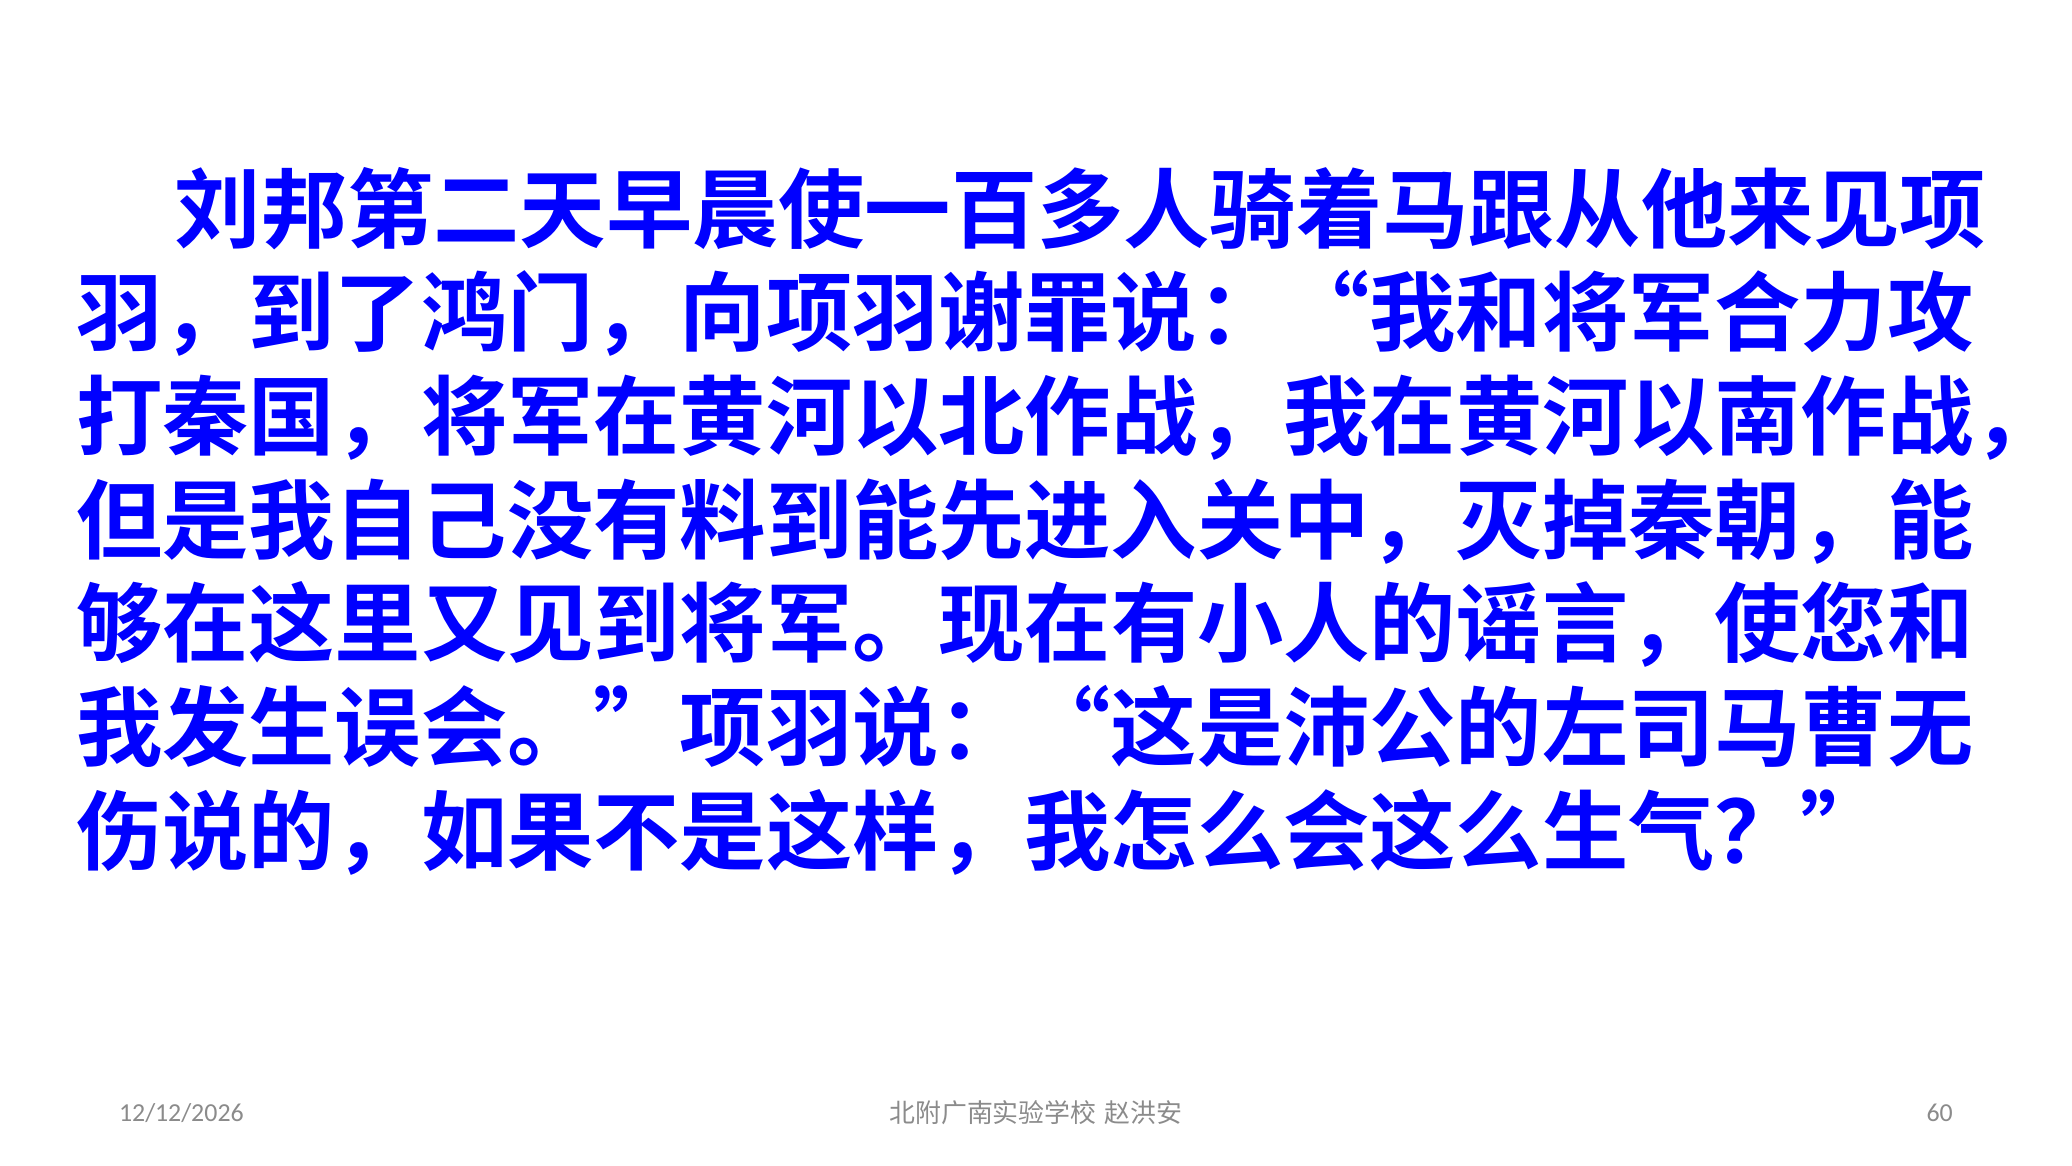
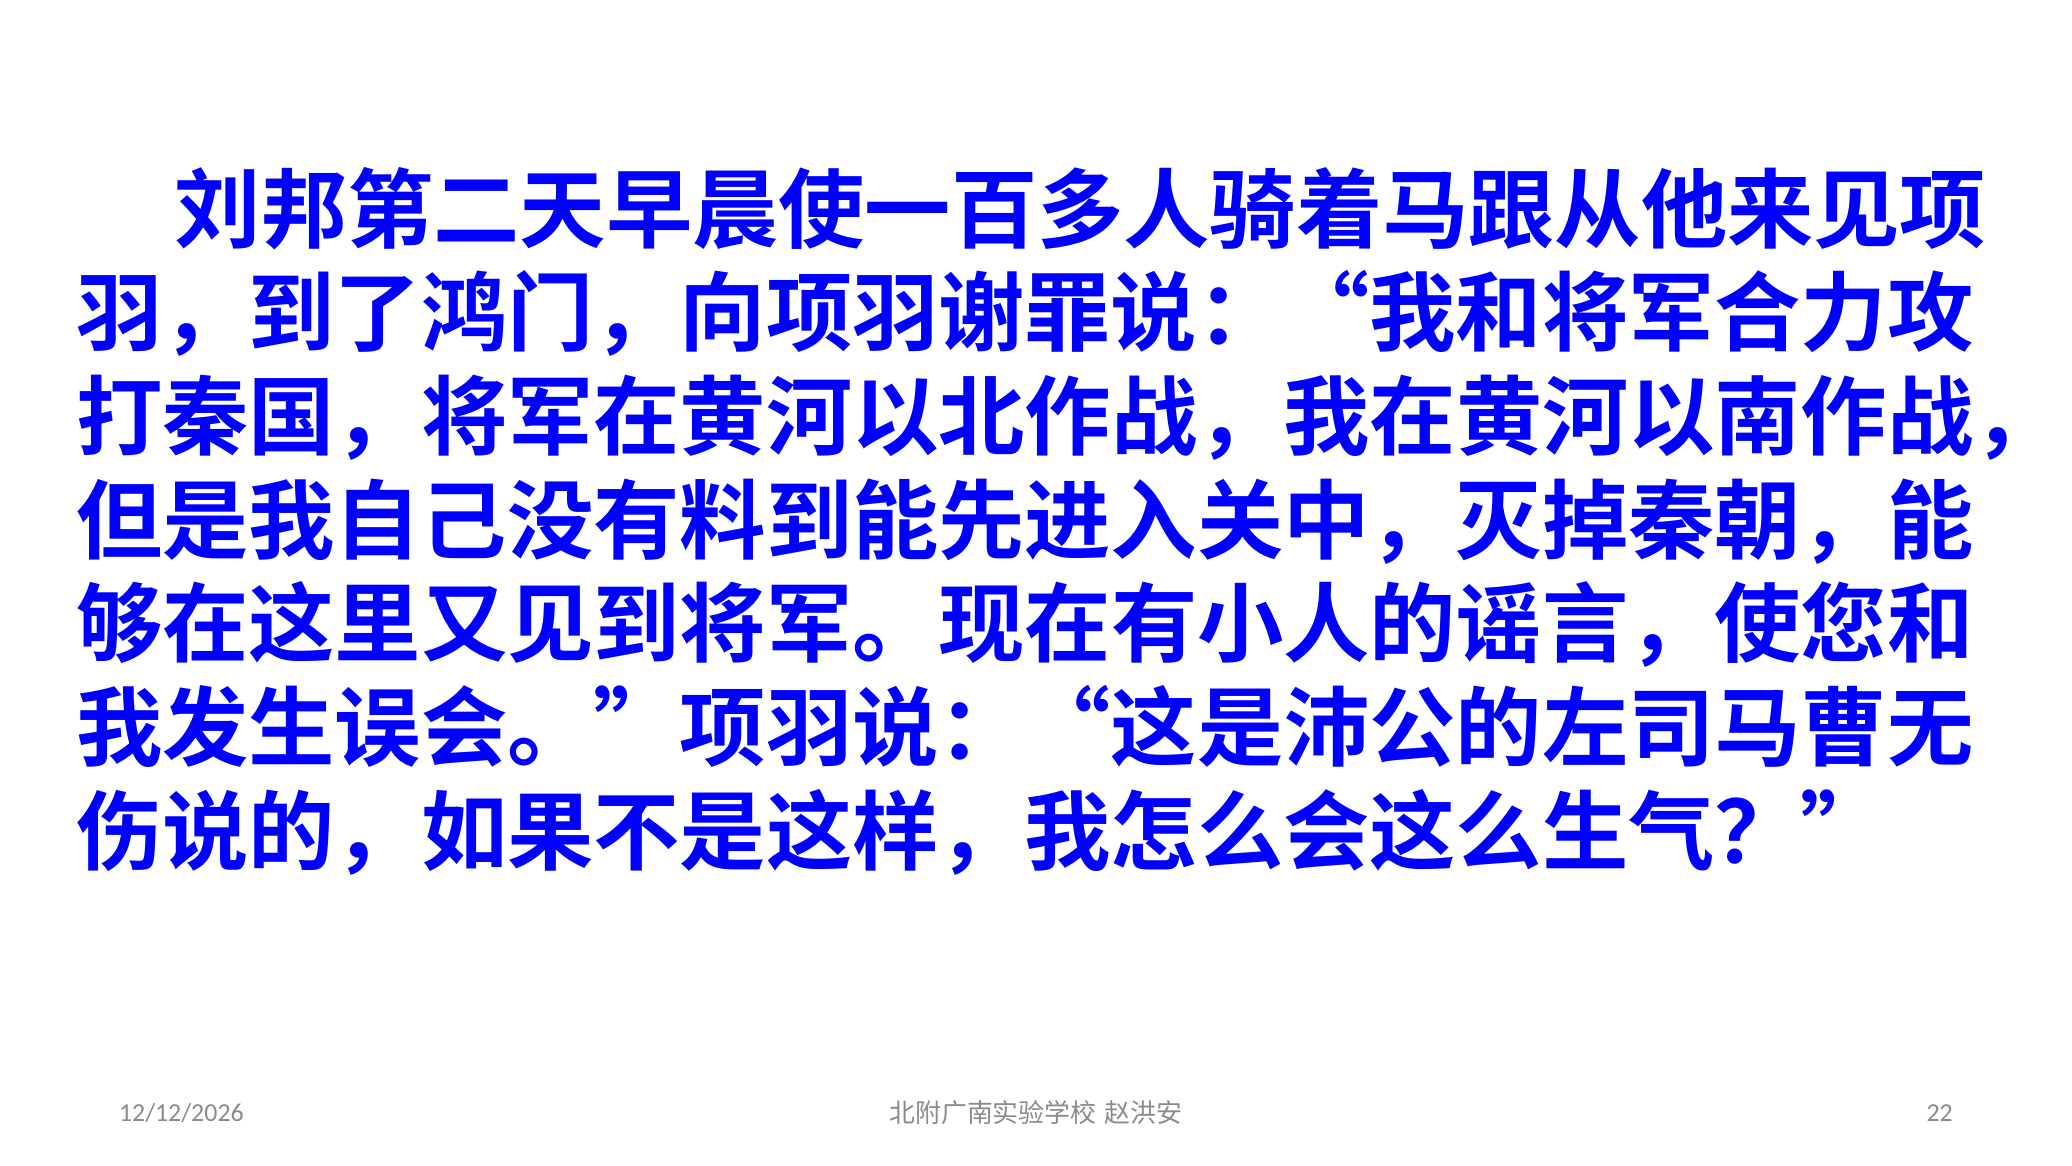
60: 60 -> 22
